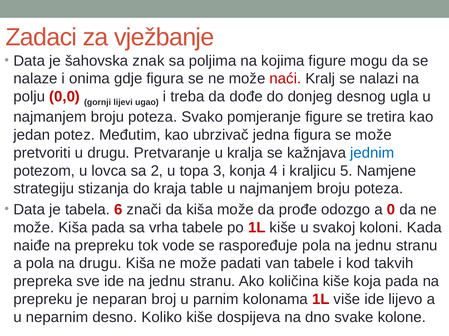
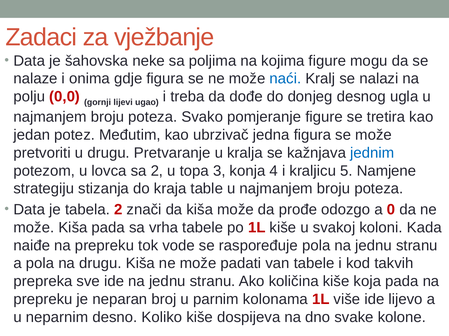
znak: znak -> nekе
naći colour: red -> blue
tabela 6: 6 -> 2
